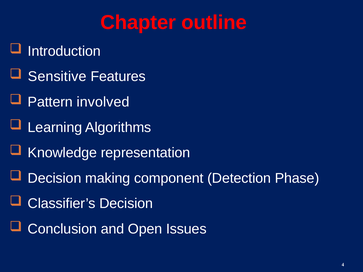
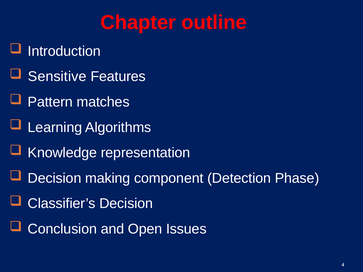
involved: involved -> matches
